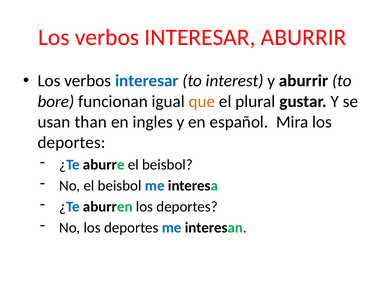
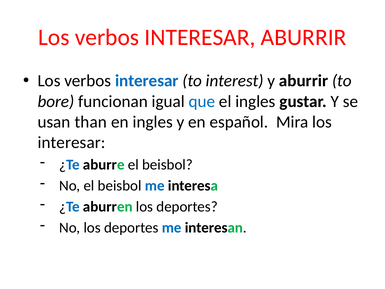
que colour: orange -> blue
el plural: plural -> ingles
deportes at (71, 142): deportes -> interesar
